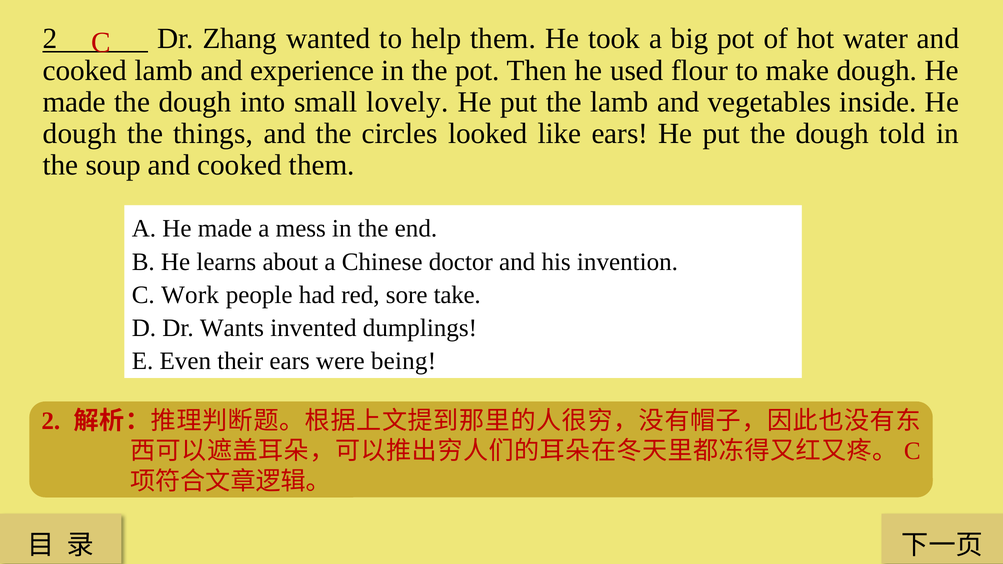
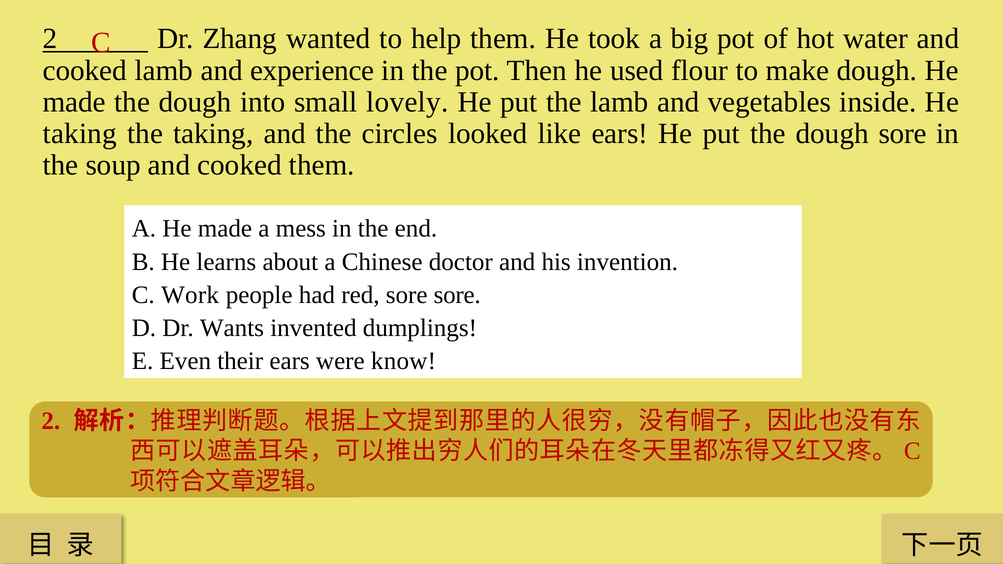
dough at (80, 134): dough -> taking
the things: things -> taking
dough told: told -> sore
sore take: take -> sore
being: being -> know
